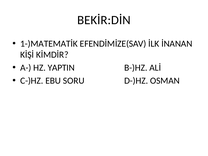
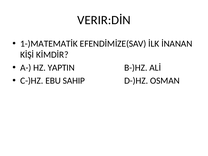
BEKİR:DİN: BEKİR:DİN -> VERIR:DİN
SORU: SORU -> SAHIP
